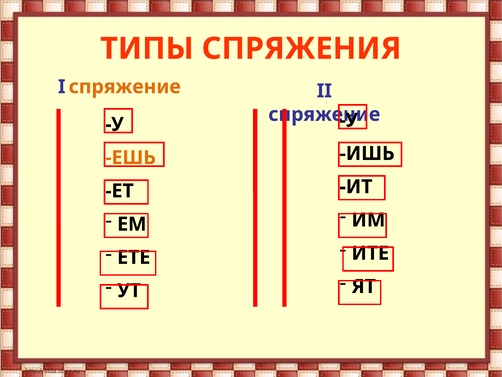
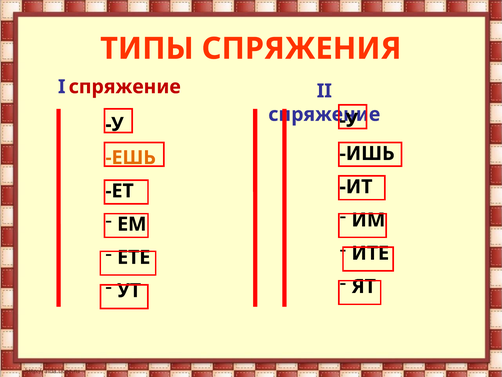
спряжение at (125, 87) colour: orange -> red
